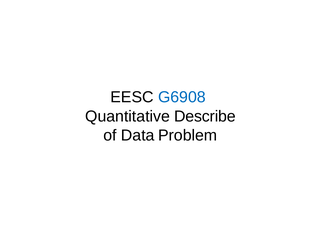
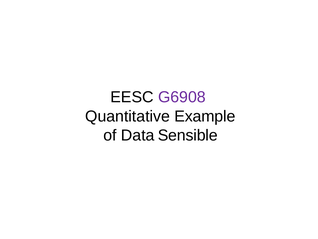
G6908 colour: blue -> purple
Describe: Describe -> Example
Problem: Problem -> Sensible
